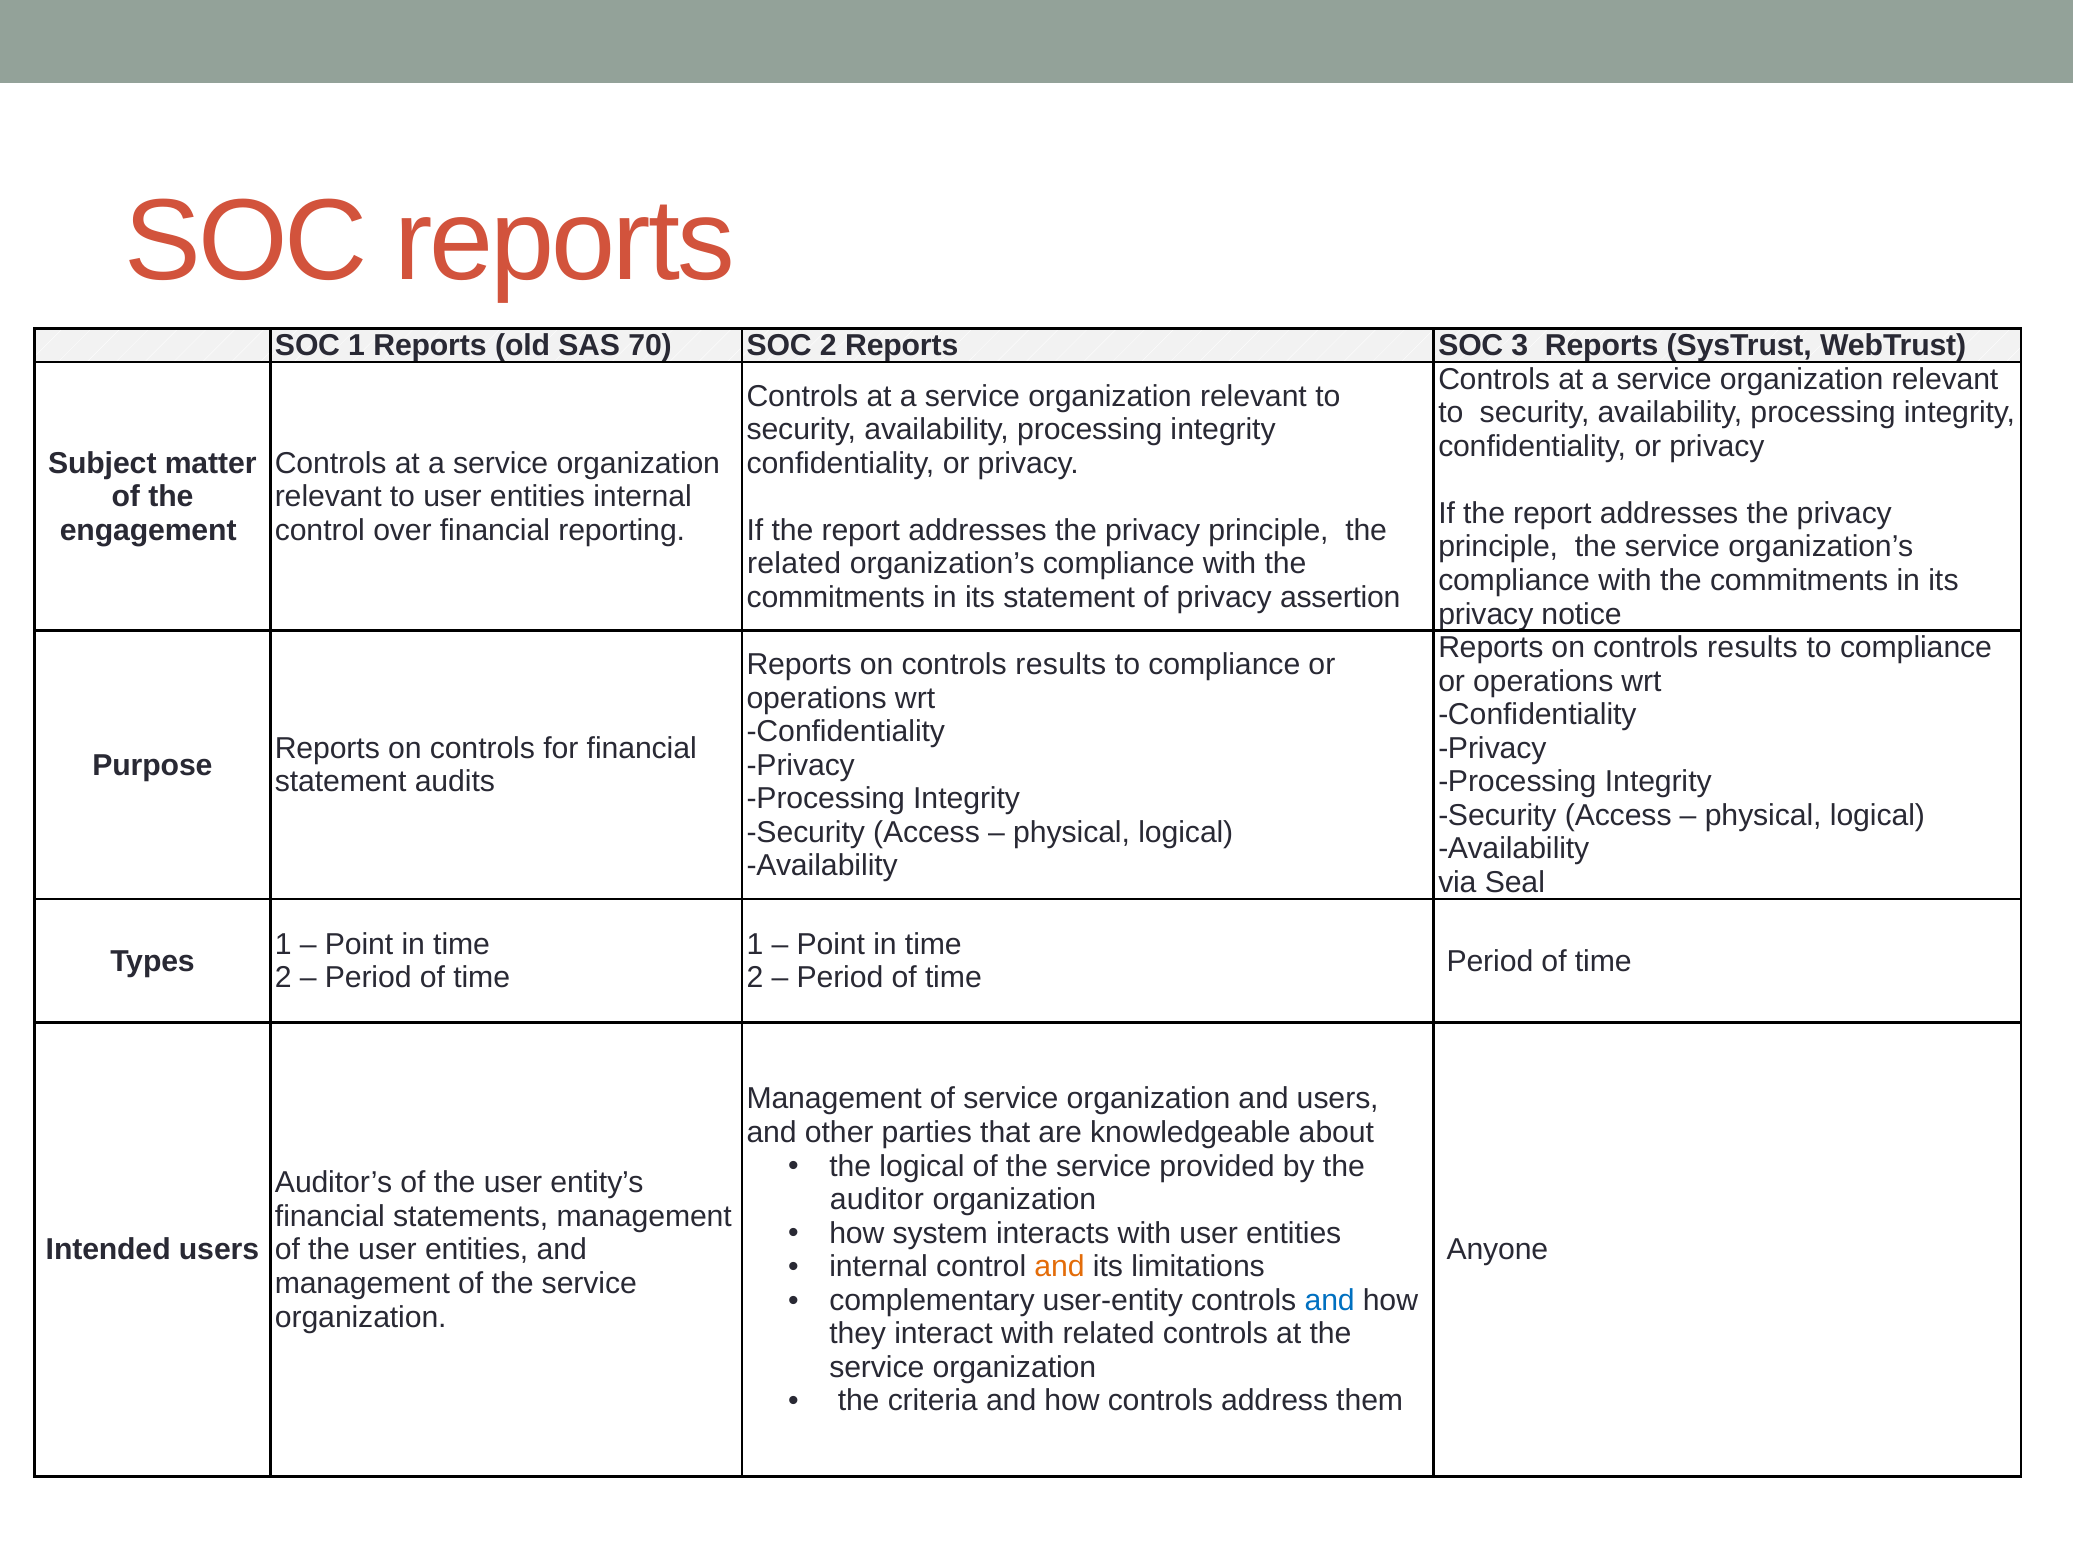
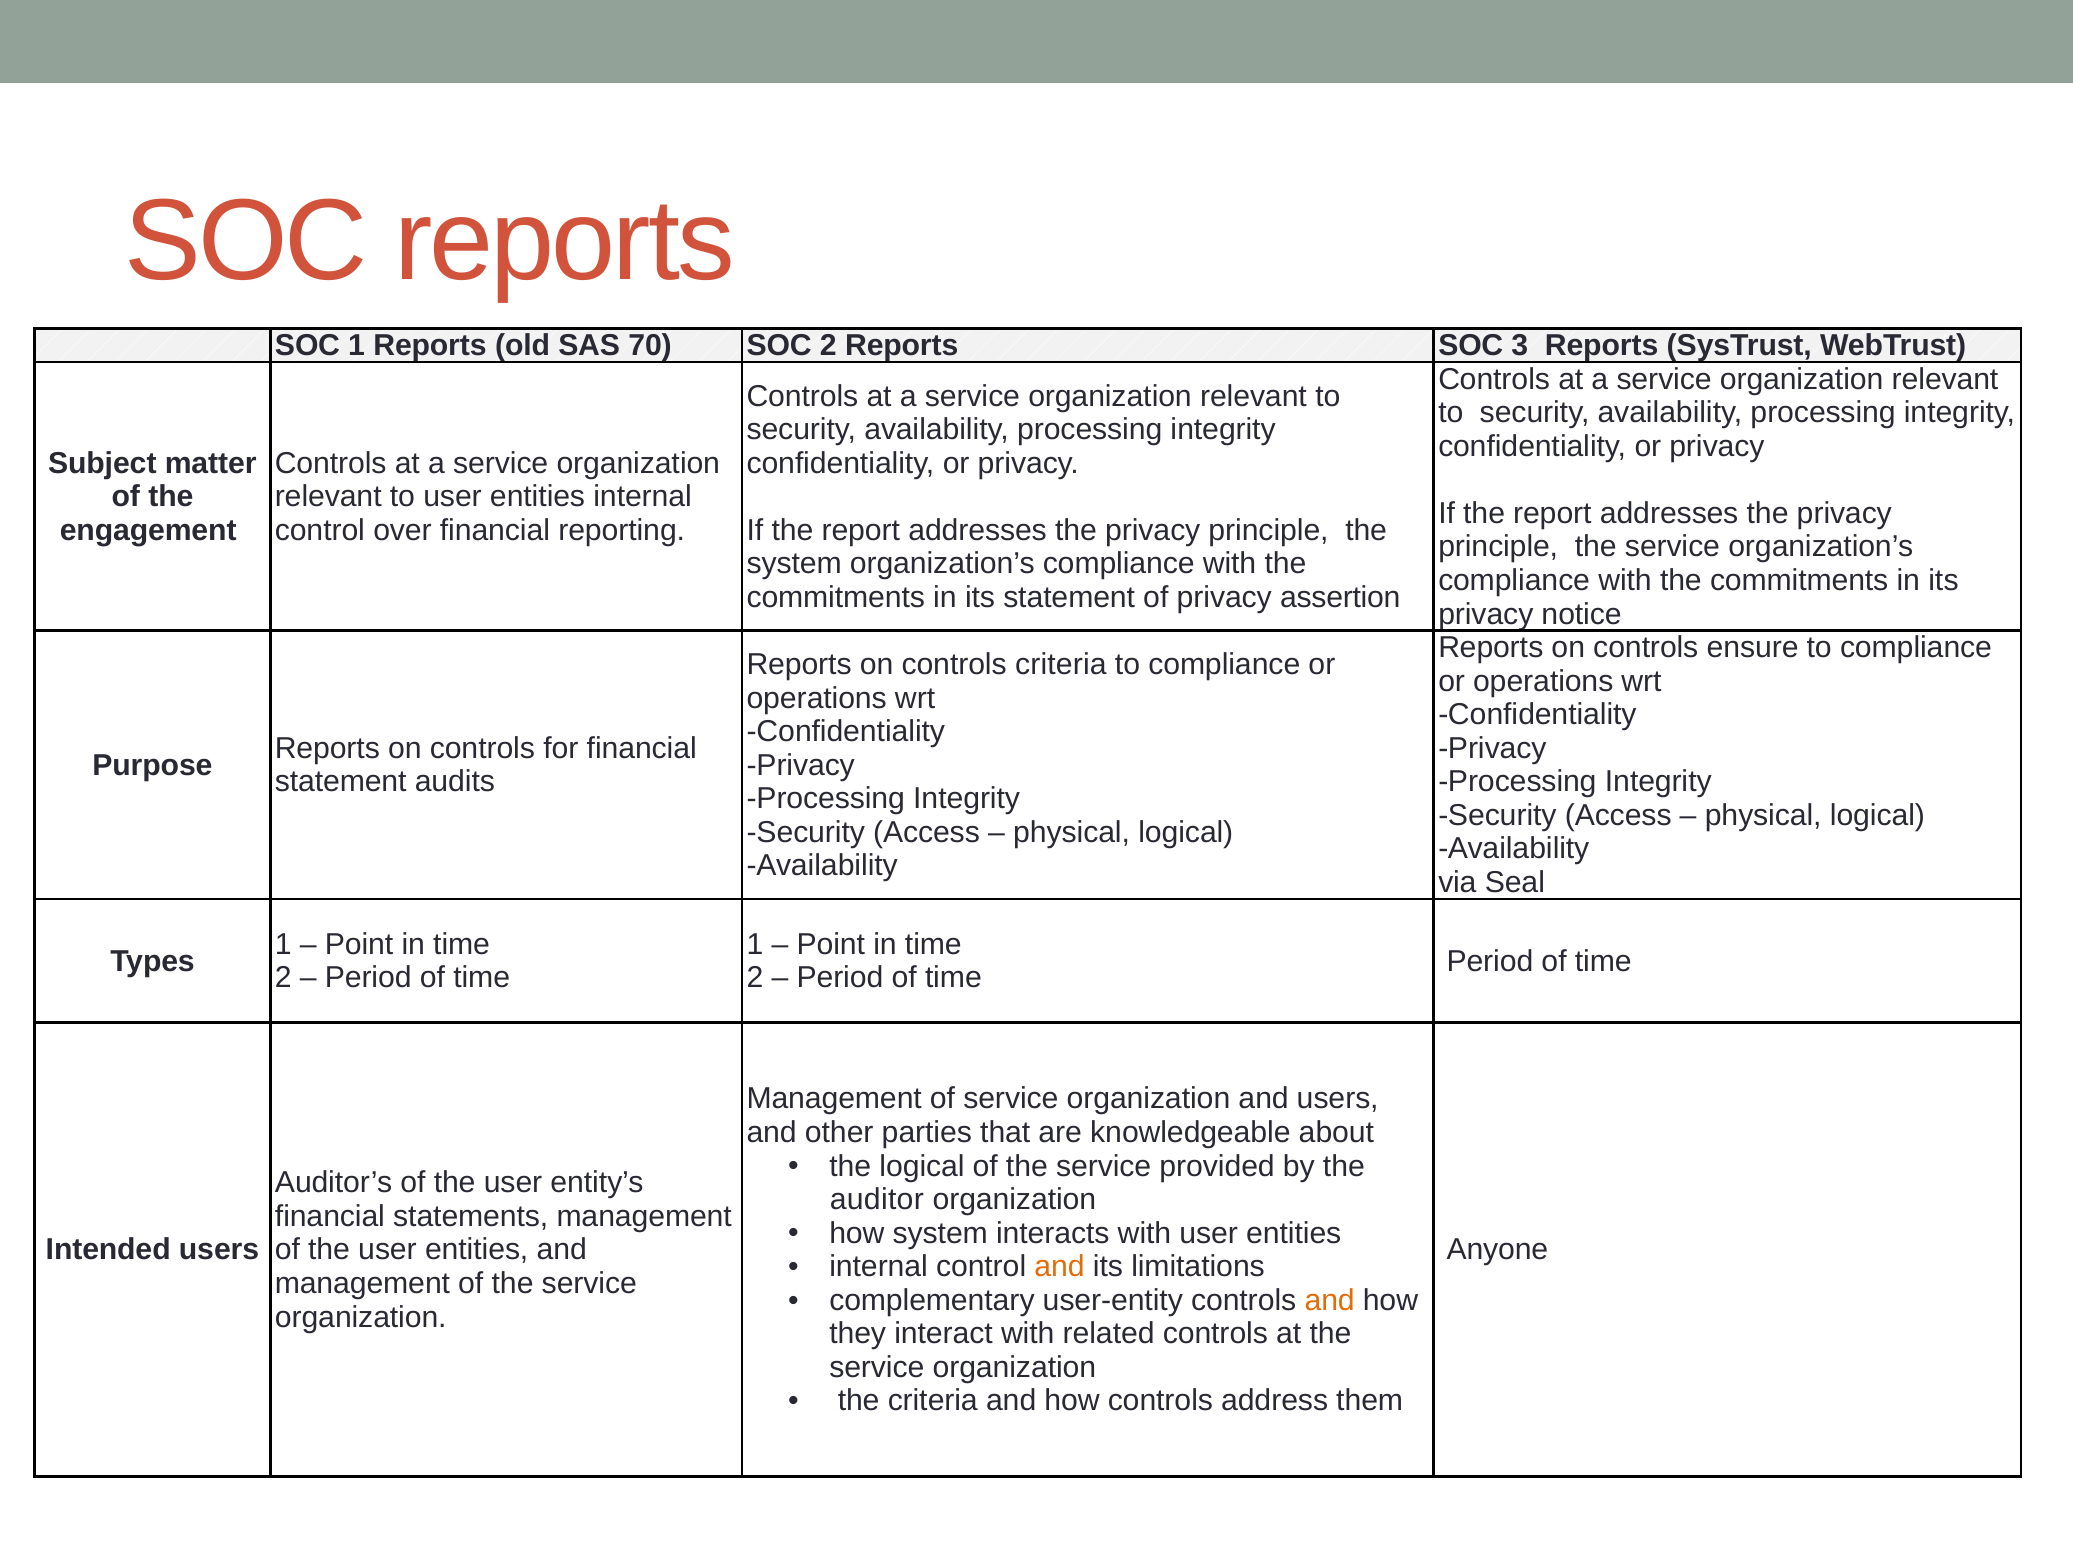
related at (794, 564): related -> system
results at (1752, 648): results -> ensure
results at (1061, 664): results -> criteria
and at (1330, 1300) colour: blue -> orange
